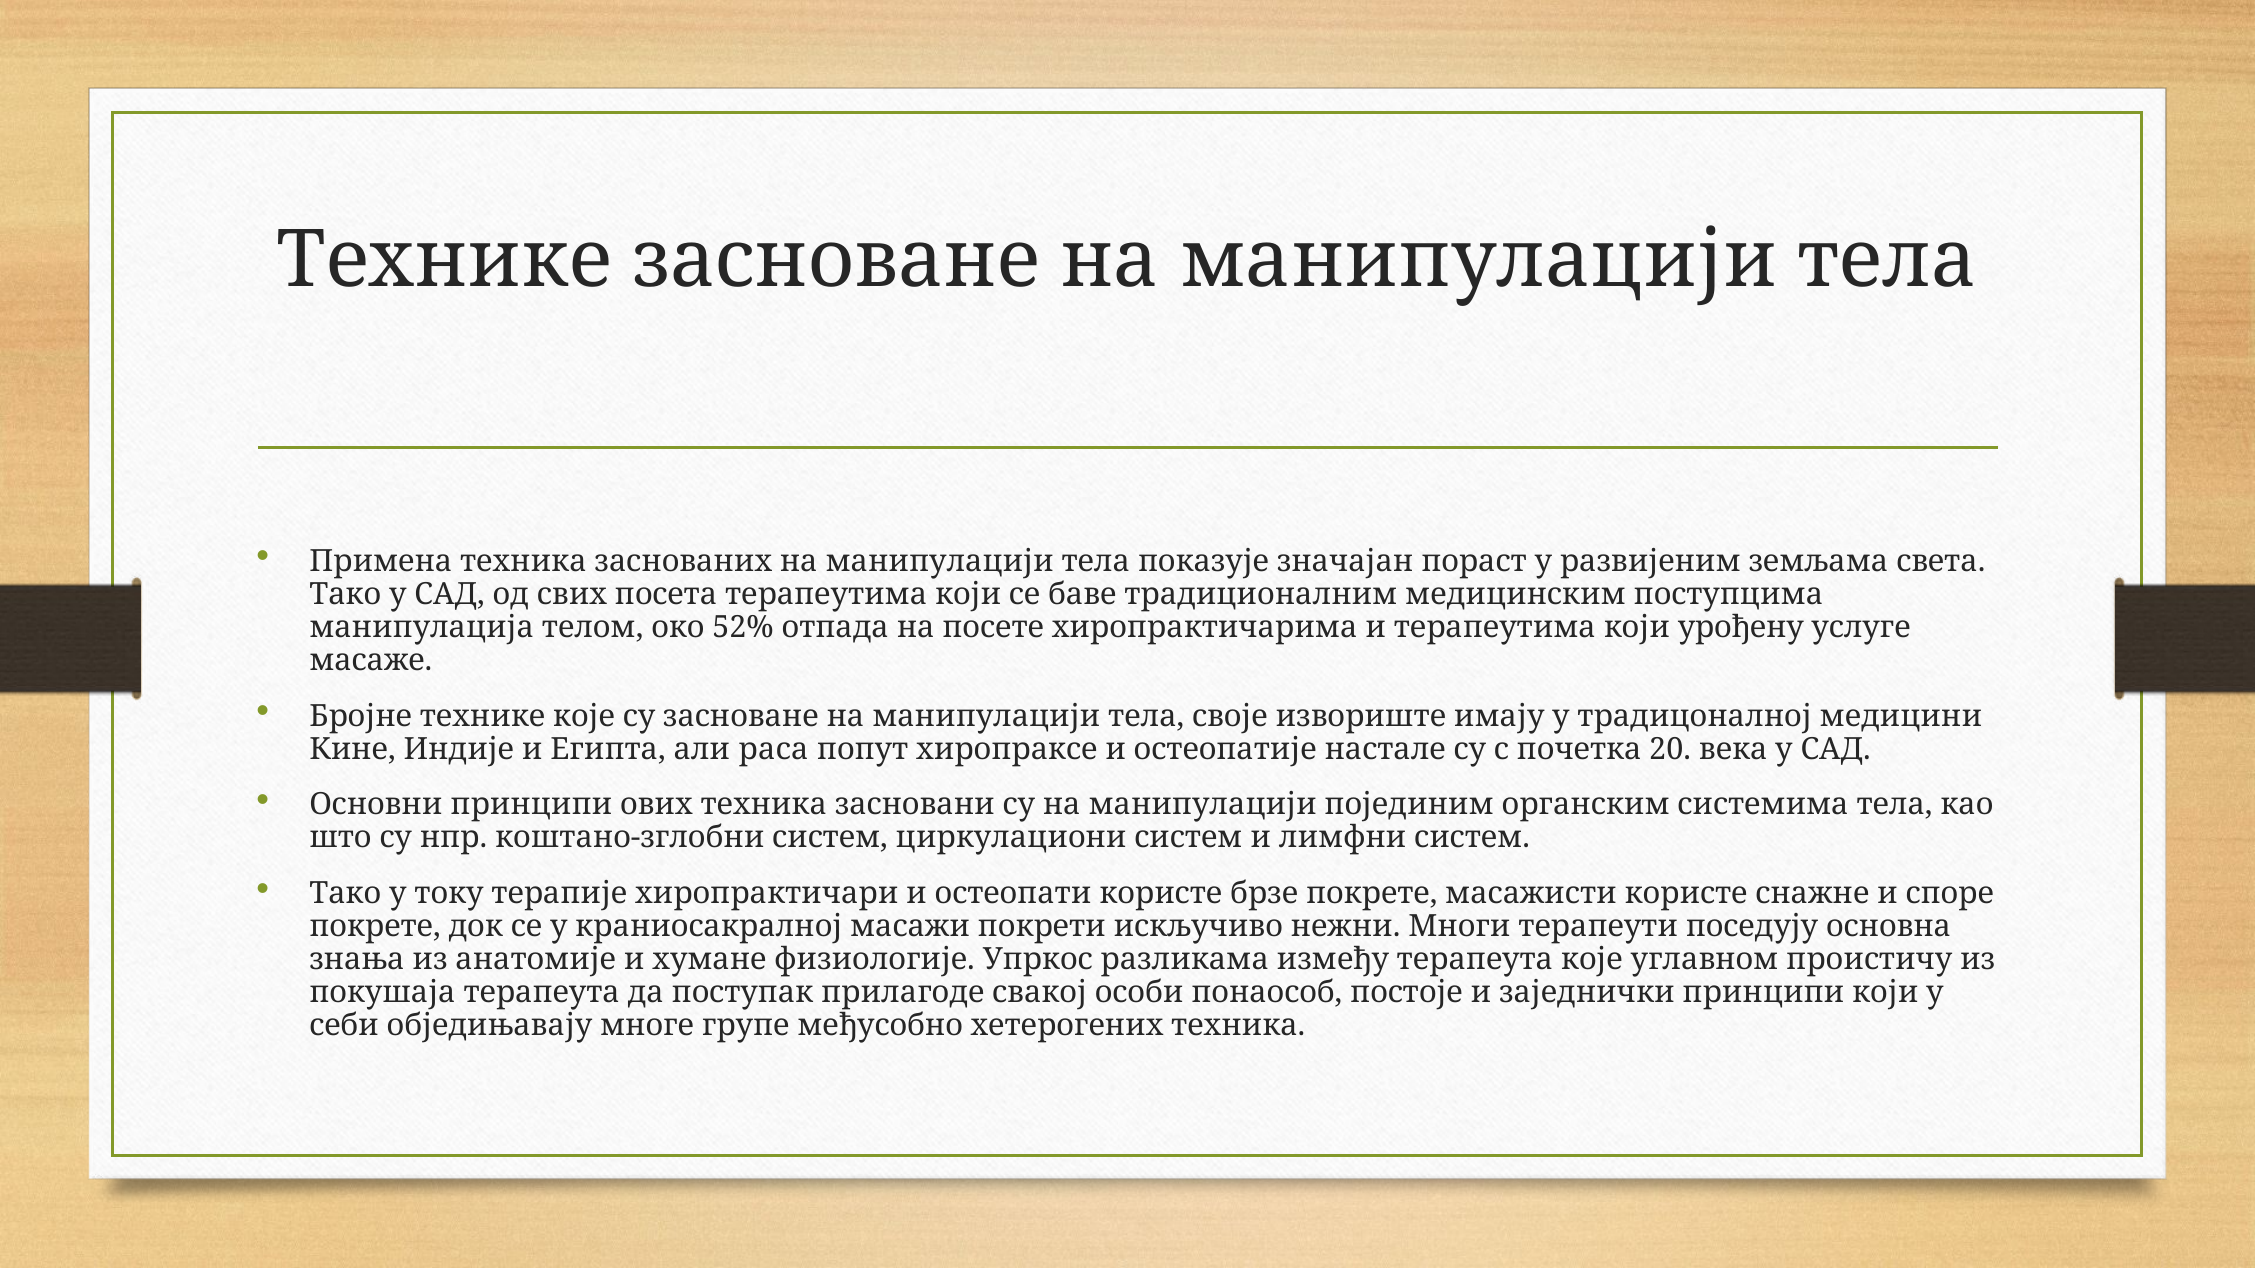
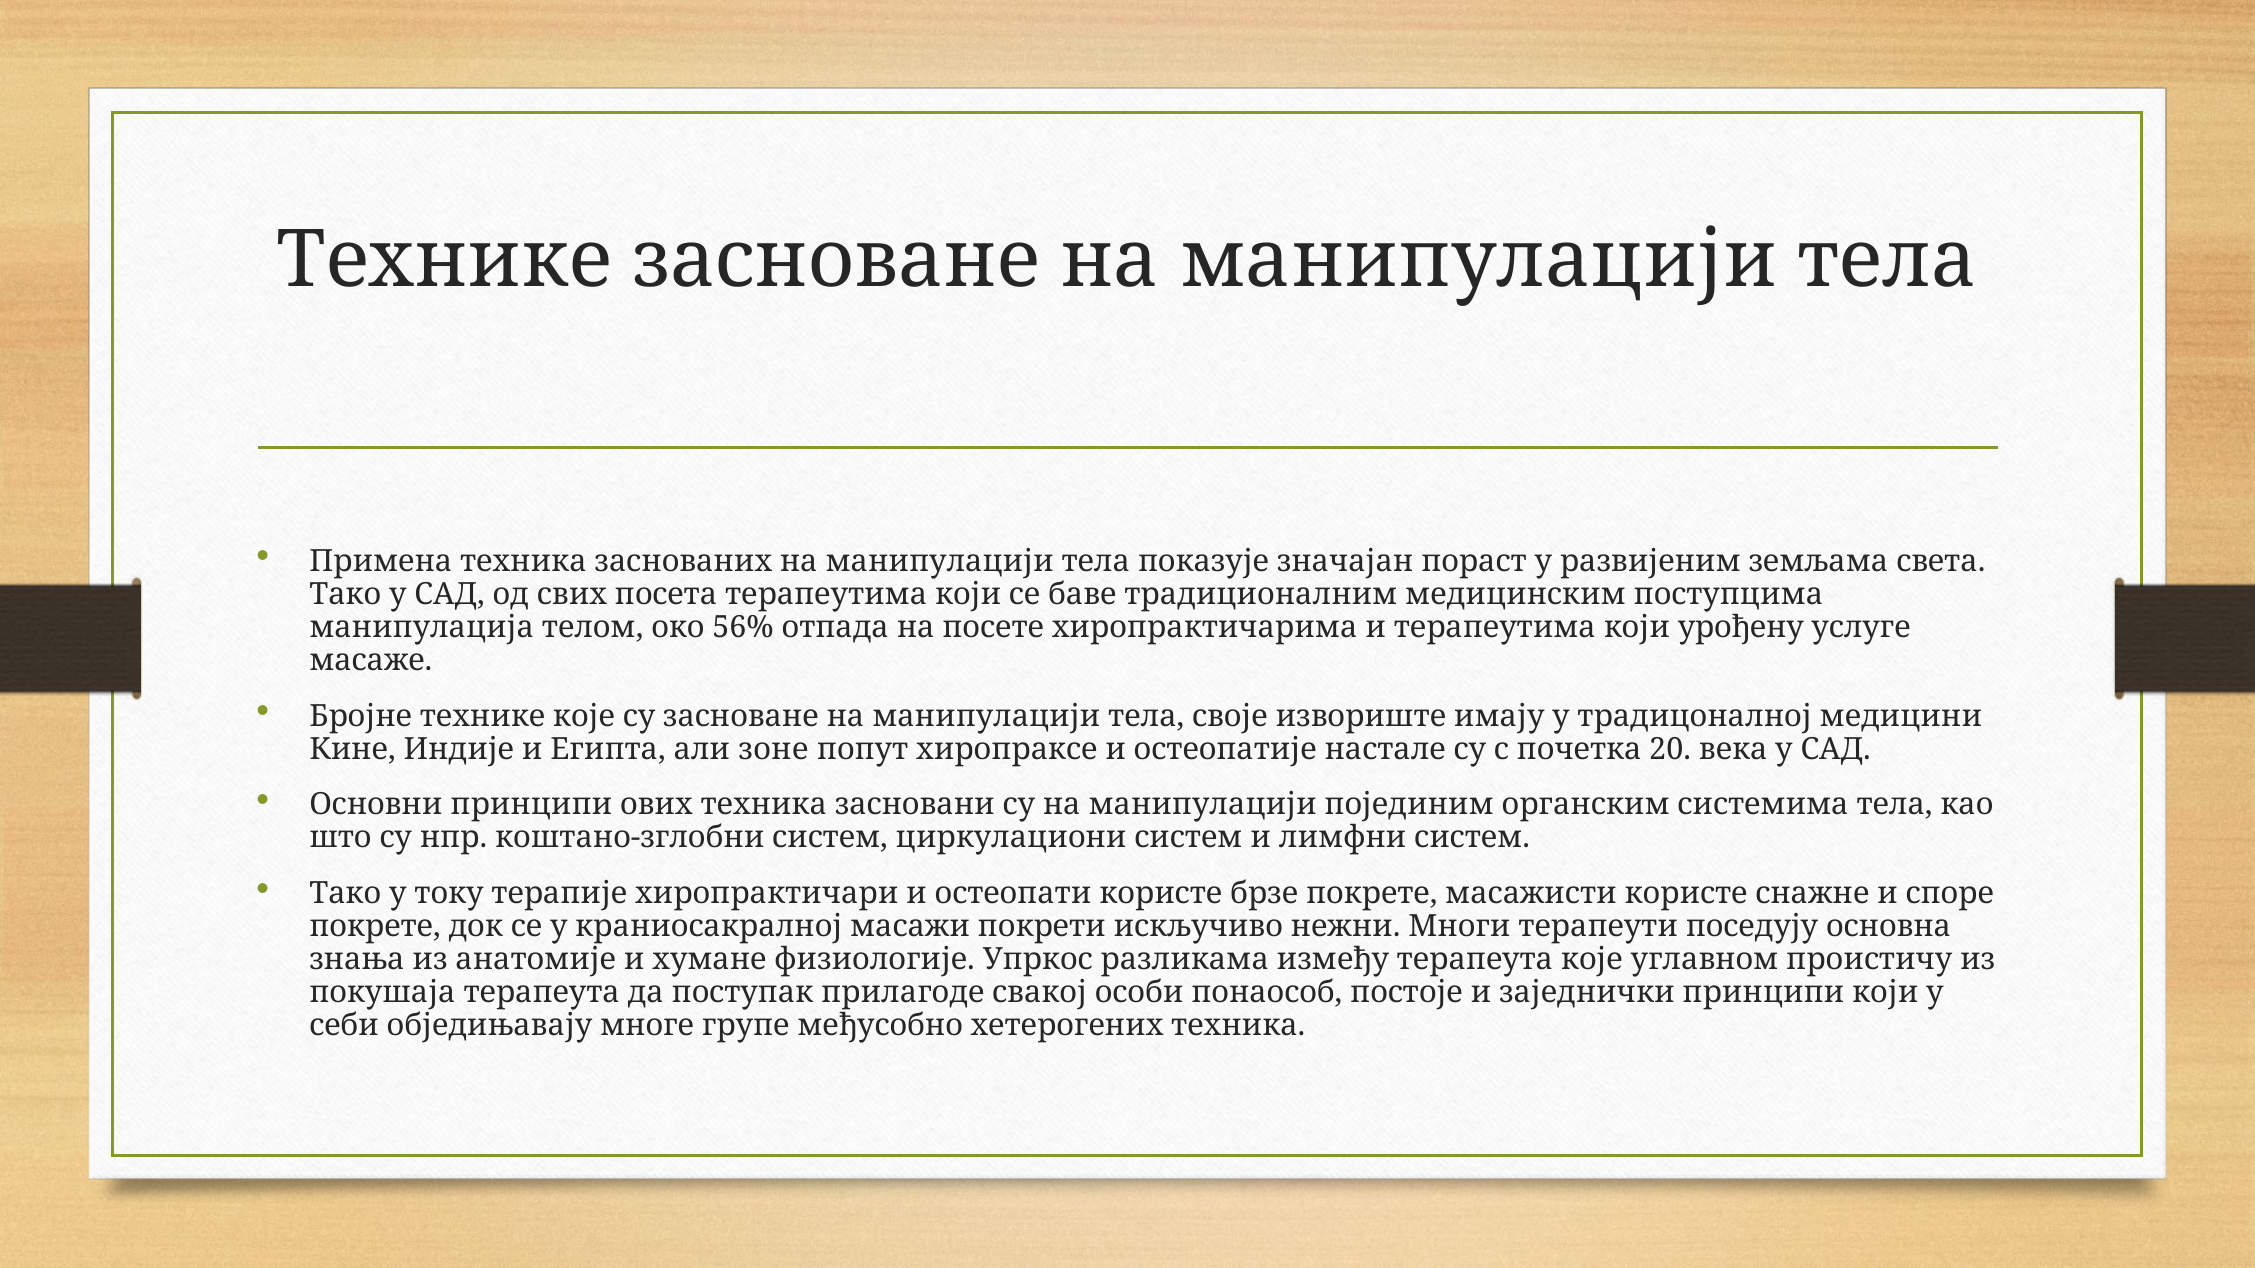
52%: 52% -> 56%
раса: раса -> зоне
